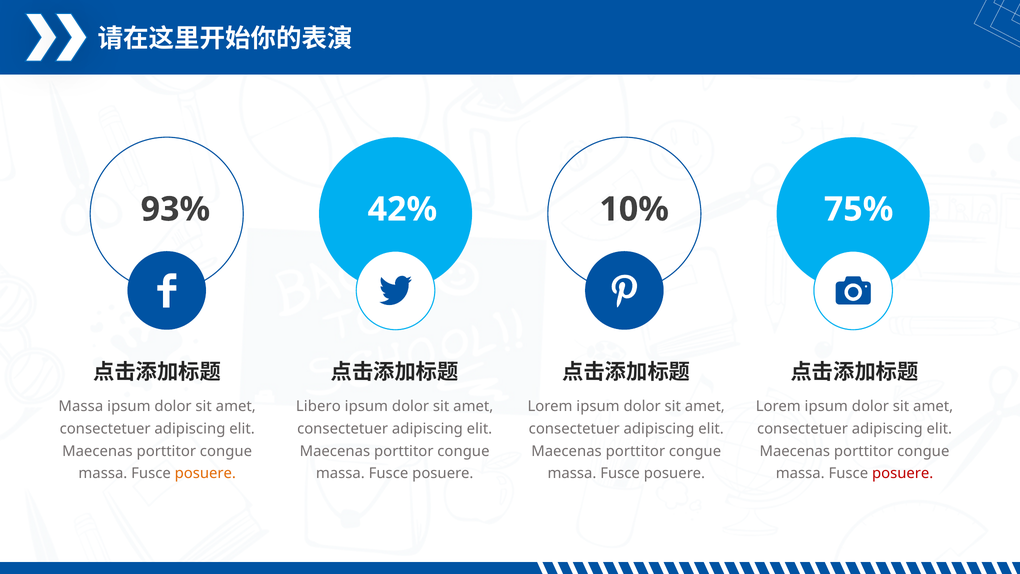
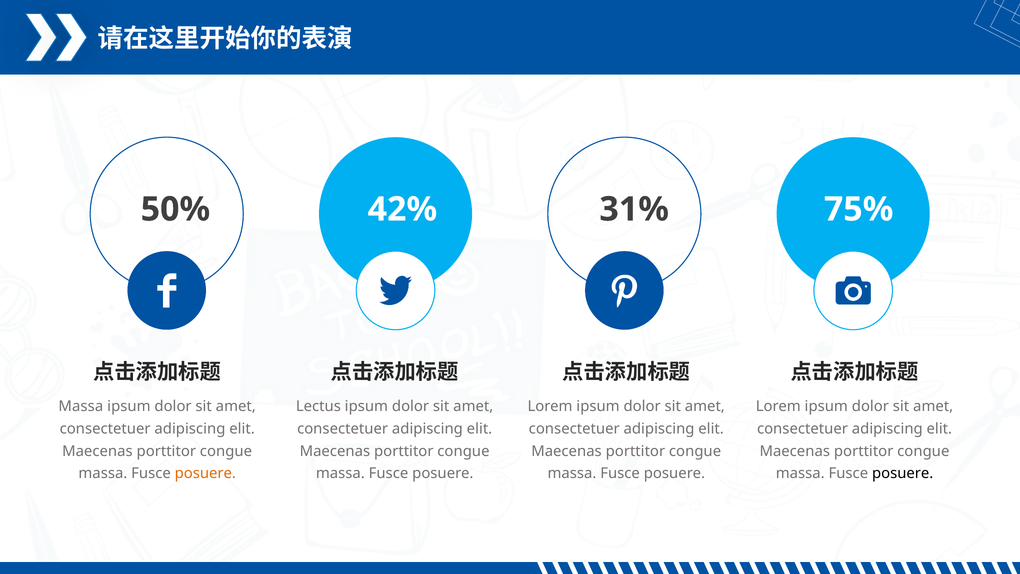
93%: 93% -> 50%
10%: 10% -> 31%
Libero: Libero -> Lectus
posuere at (903, 473) colour: red -> black
